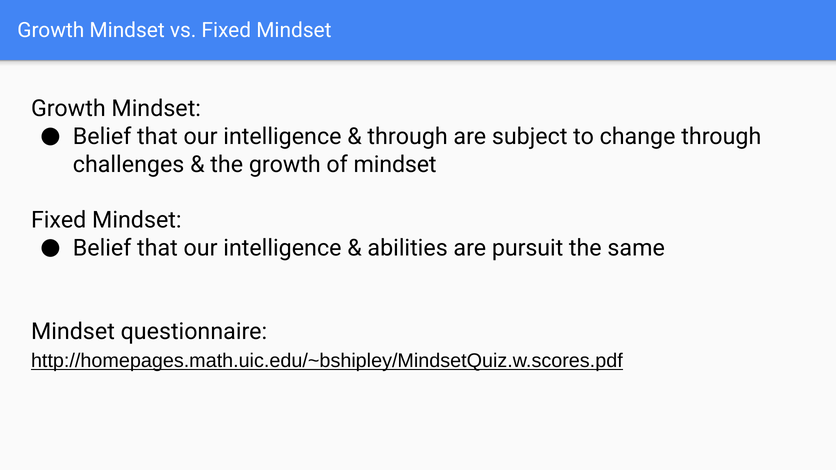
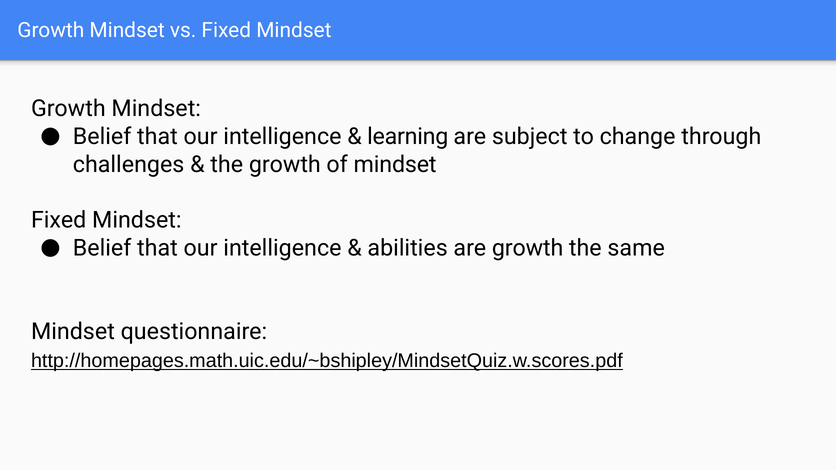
through at (408, 137): through -> learning
are pursuit: pursuit -> growth
